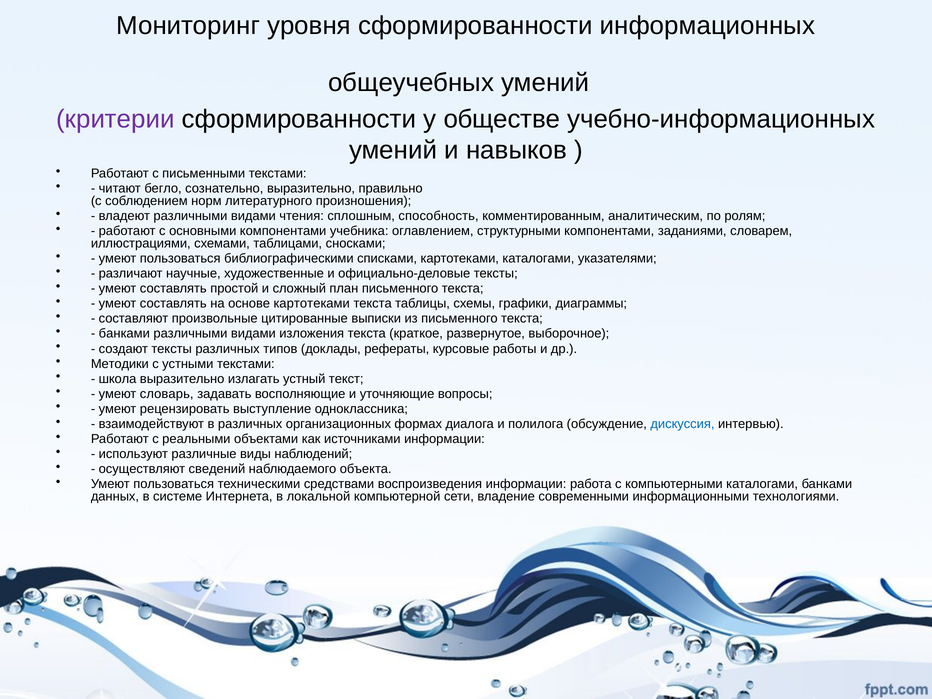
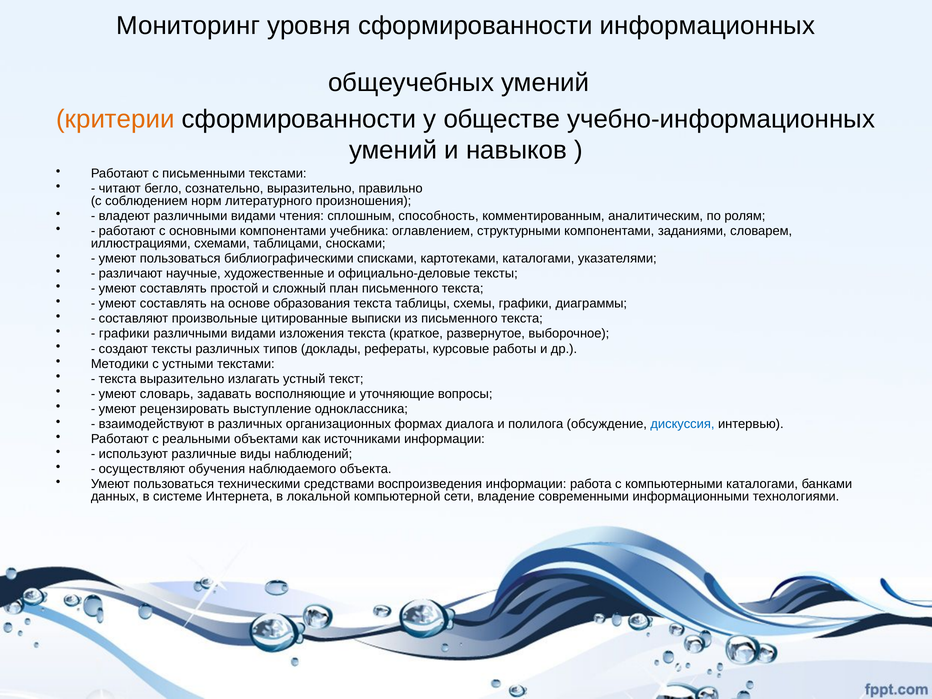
критерии colour: purple -> orange
основе картотеками: картотеками -> образования
банками at (124, 334): банками -> графики
школа at (118, 379): школа -> текста
сведений: сведений -> обучения
